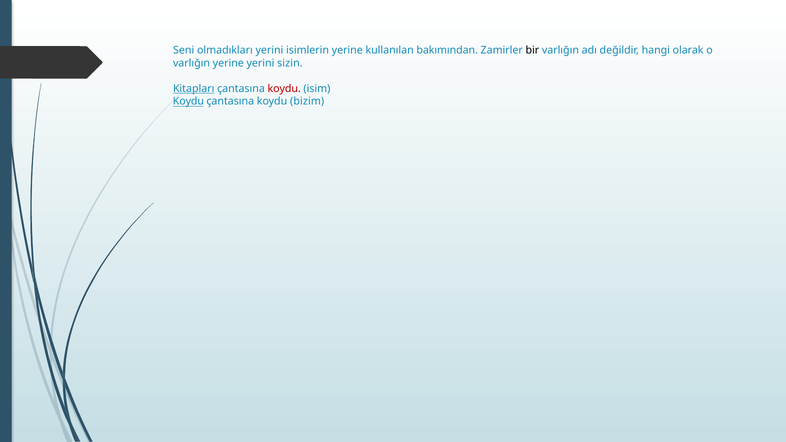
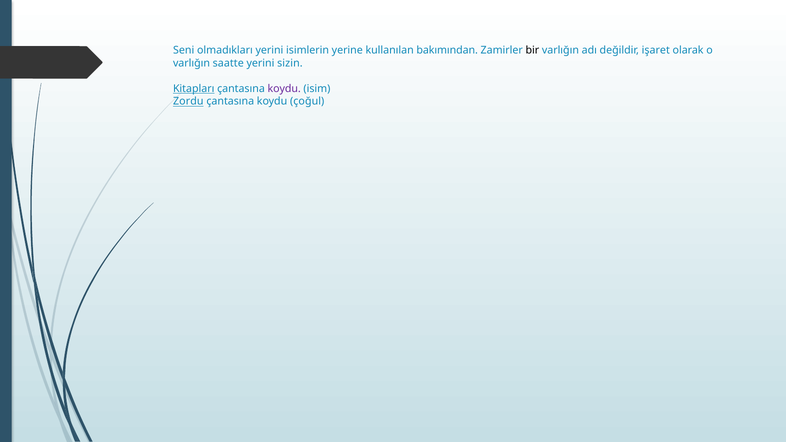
hangi: hangi -> işaret
varlığın yerine: yerine -> saatte
koydu at (284, 89) colour: red -> purple
Koydu at (188, 101): Koydu -> Zordu
bizim: bizim -> çoğul
